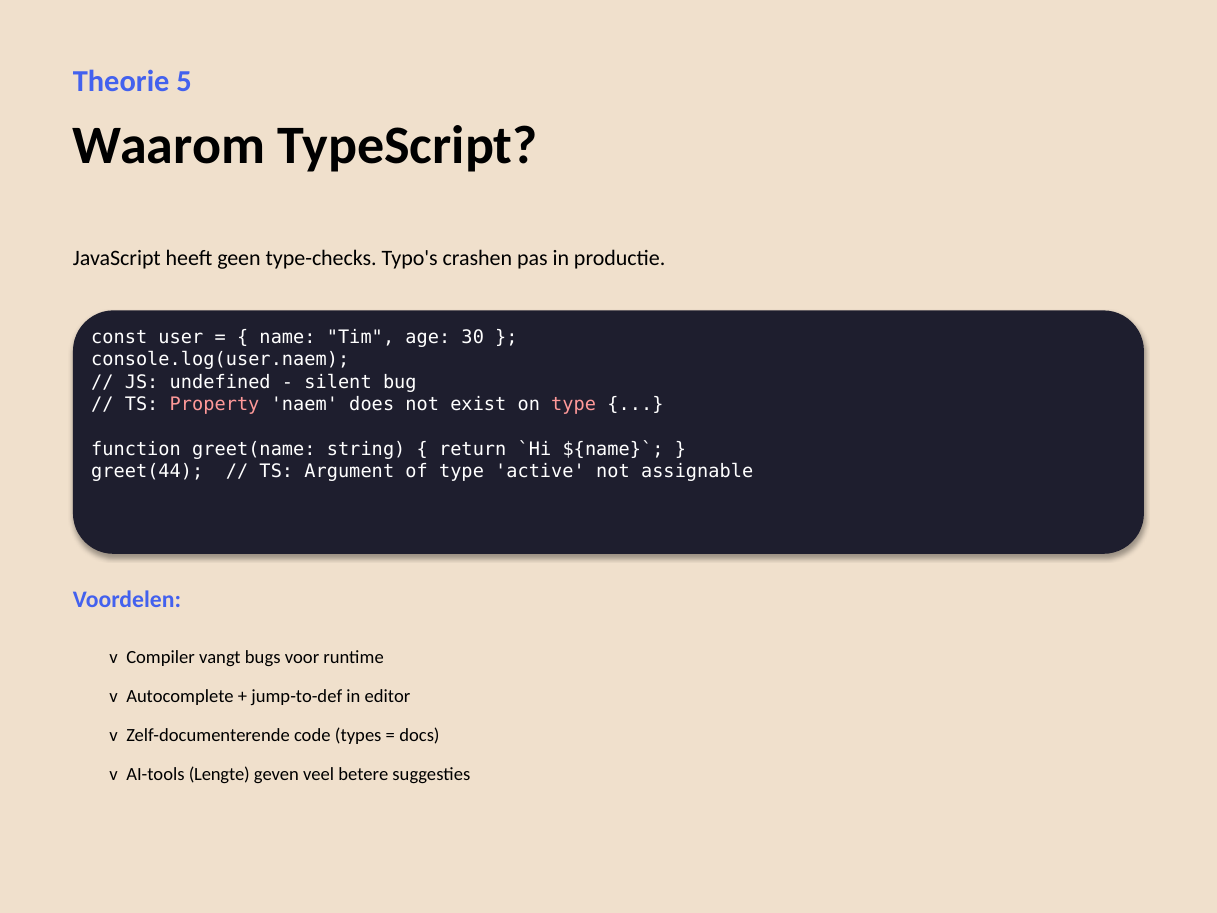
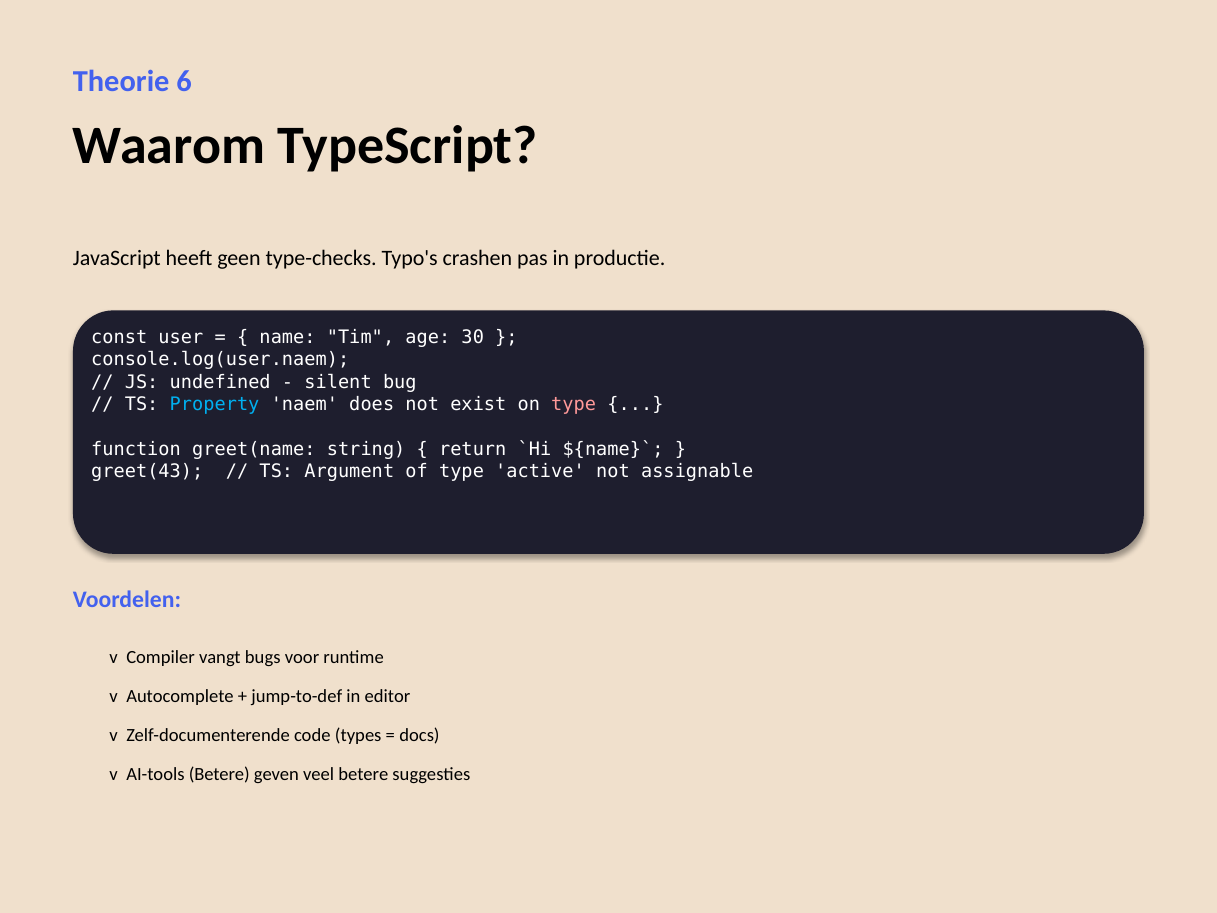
5: 5 -> 6
Property colour: pink -> light blue
greet(44: greet(44 -> greet(43
AI-tools Lengte: Lengte -> Betere
